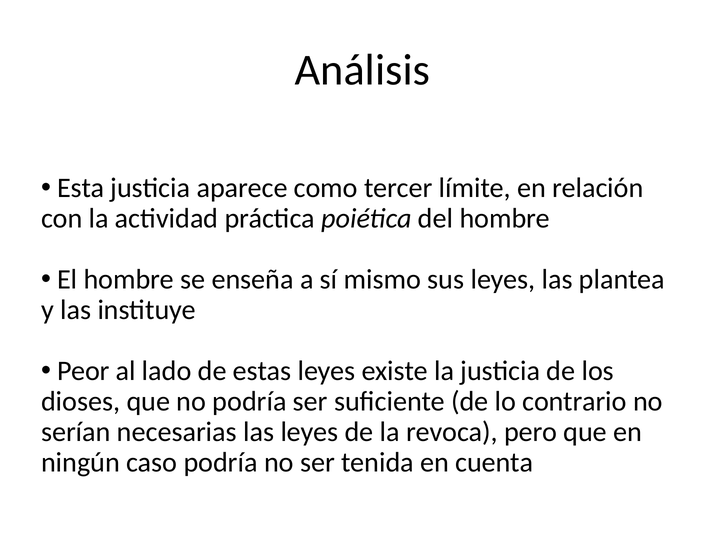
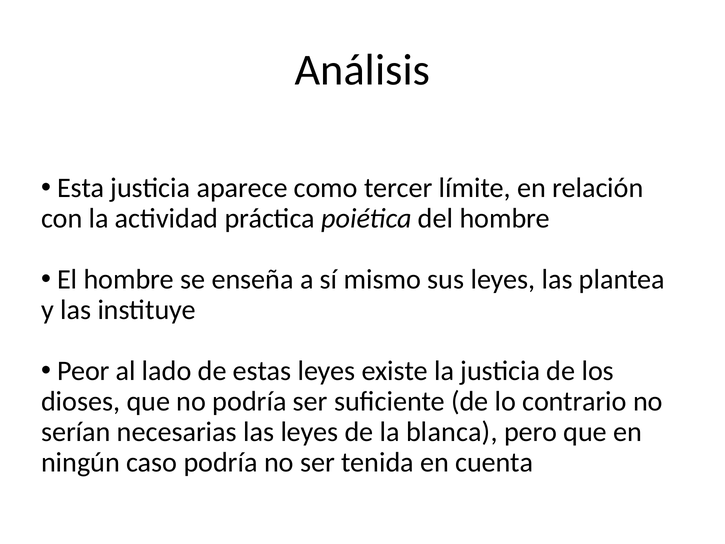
revoca: revoca -> blanca
